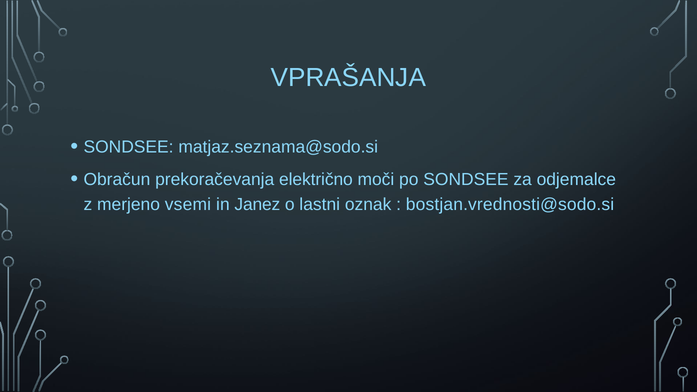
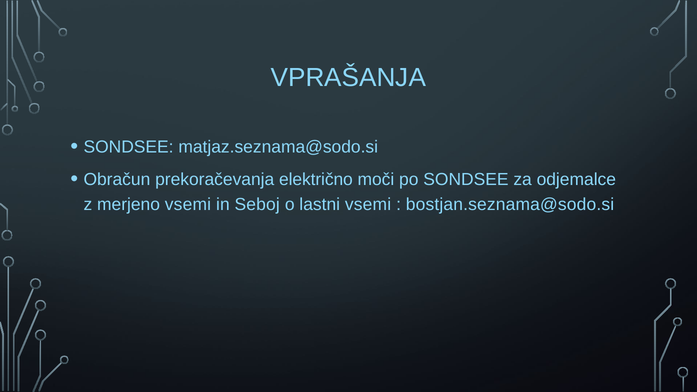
Janez: Janez -> Seboj
lastni oznak: oznak -> vsemi
bostjan.vrednosti@sodo.si: bostjan.vrednosti@sodo.si -> bostjan.seznama@sodo.si
